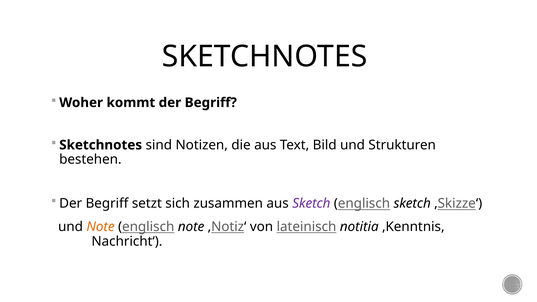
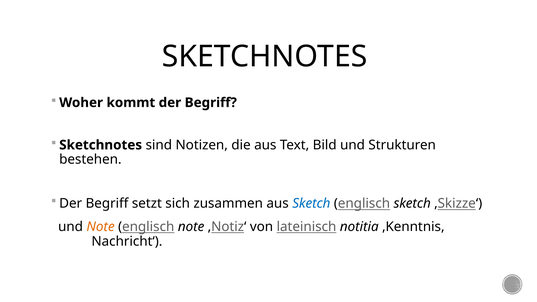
Sketch at (311, 204) colour: purple -> blue
